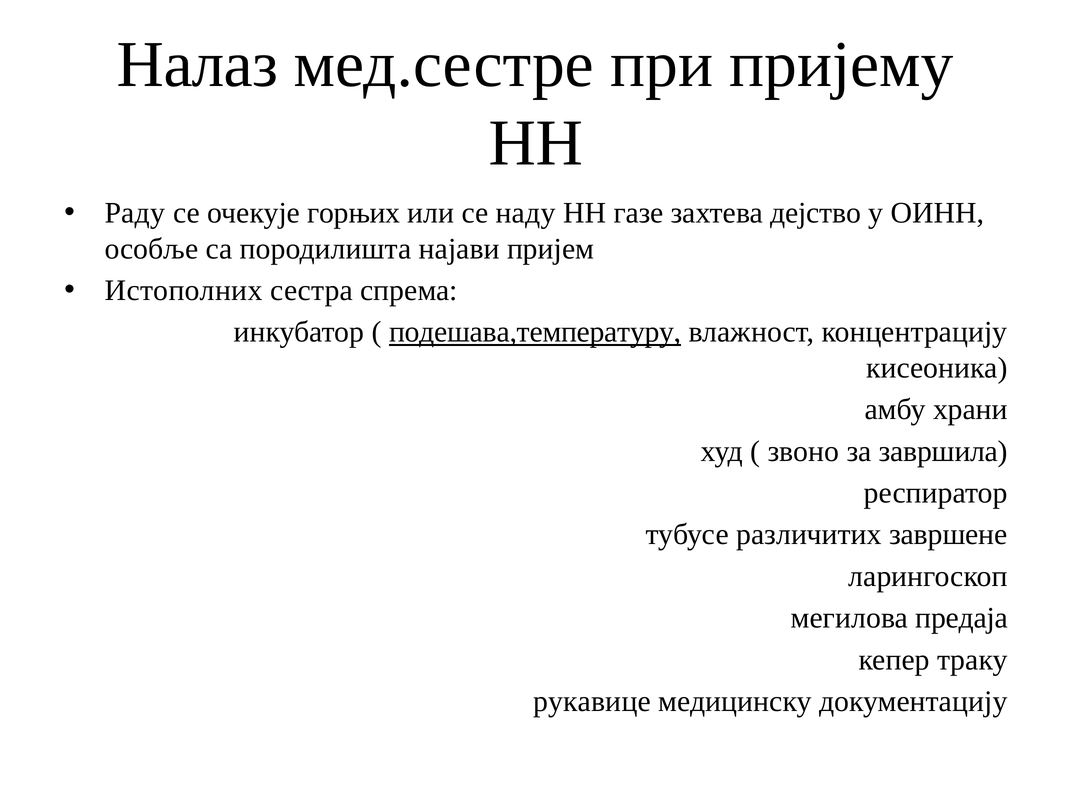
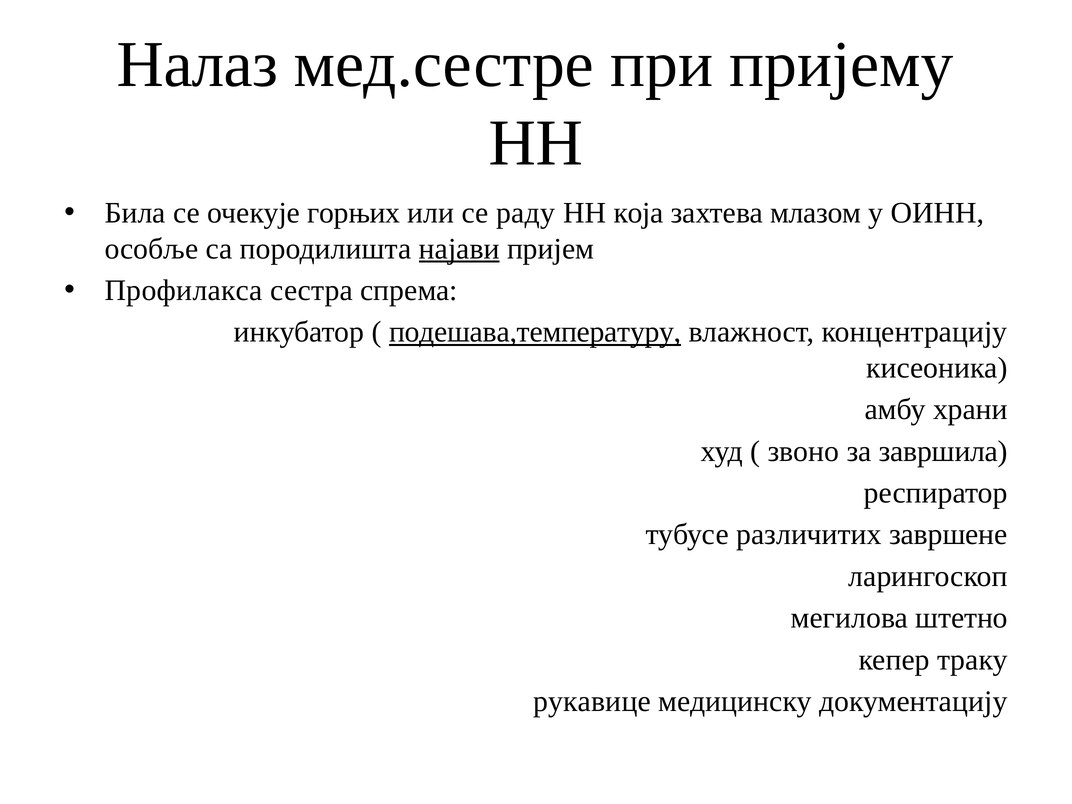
Раду: Раду -> Била
наду: наду -> раду
газе: газе -> која
дејство: дејство -> млазом
најави underline: none -> present
Истополних: Истополних -> Профилакса
предаја: предаја -> штетно
